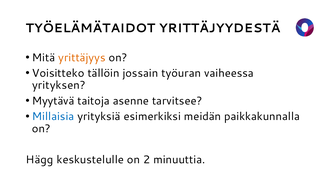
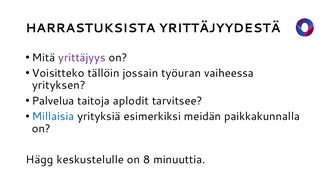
TYÖELÄMÄTAIDOT: TYÖELÄMÄTAIDOT -> HARRASTUKSISTA
yrittäjyys colour: orange -> purple
Myytävä: Myytävä -> Palvelua
asenne: asenne -> aplodit
2: 2 -> 8
